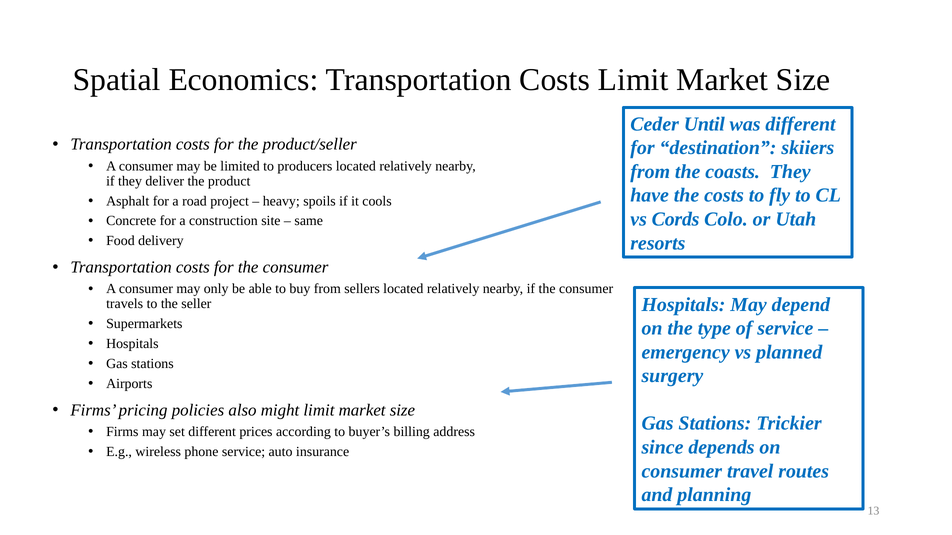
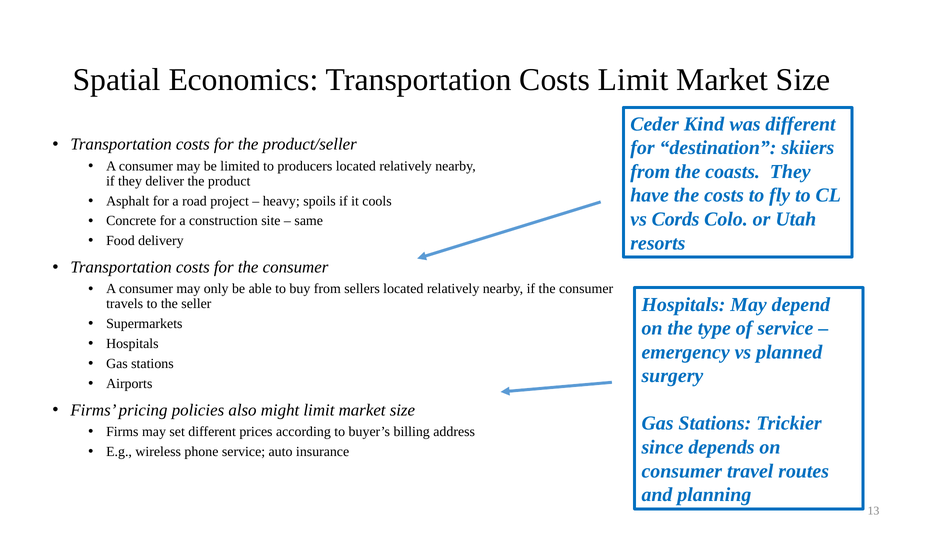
Until: Until -> Kind
